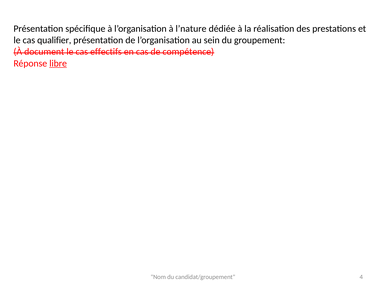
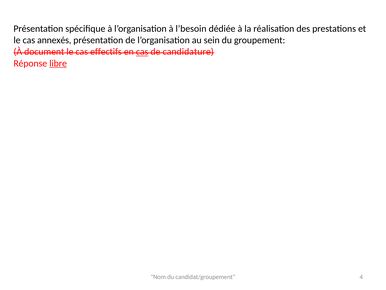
l’nature: l’nature -> l’besoin
qualifier: qualifier -> annexés
cas at (142, 52) underline: none -> present
compétence: compétence -> candidature
